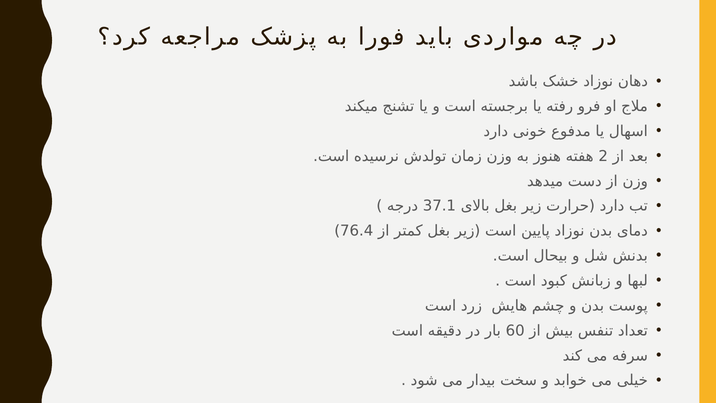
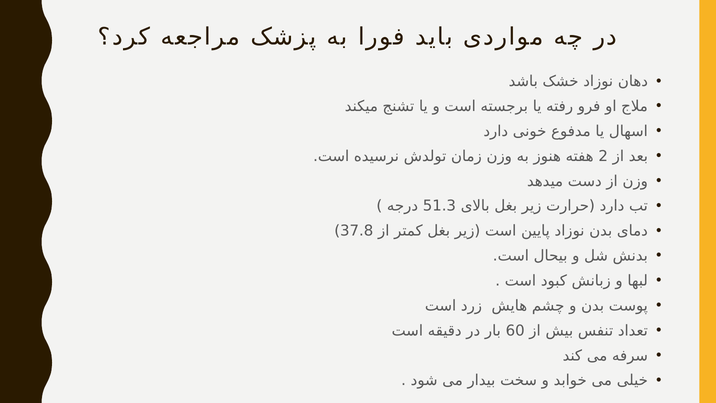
37.1: 37.1 -> 51.3
76.4: 76.4 -> 37.8
